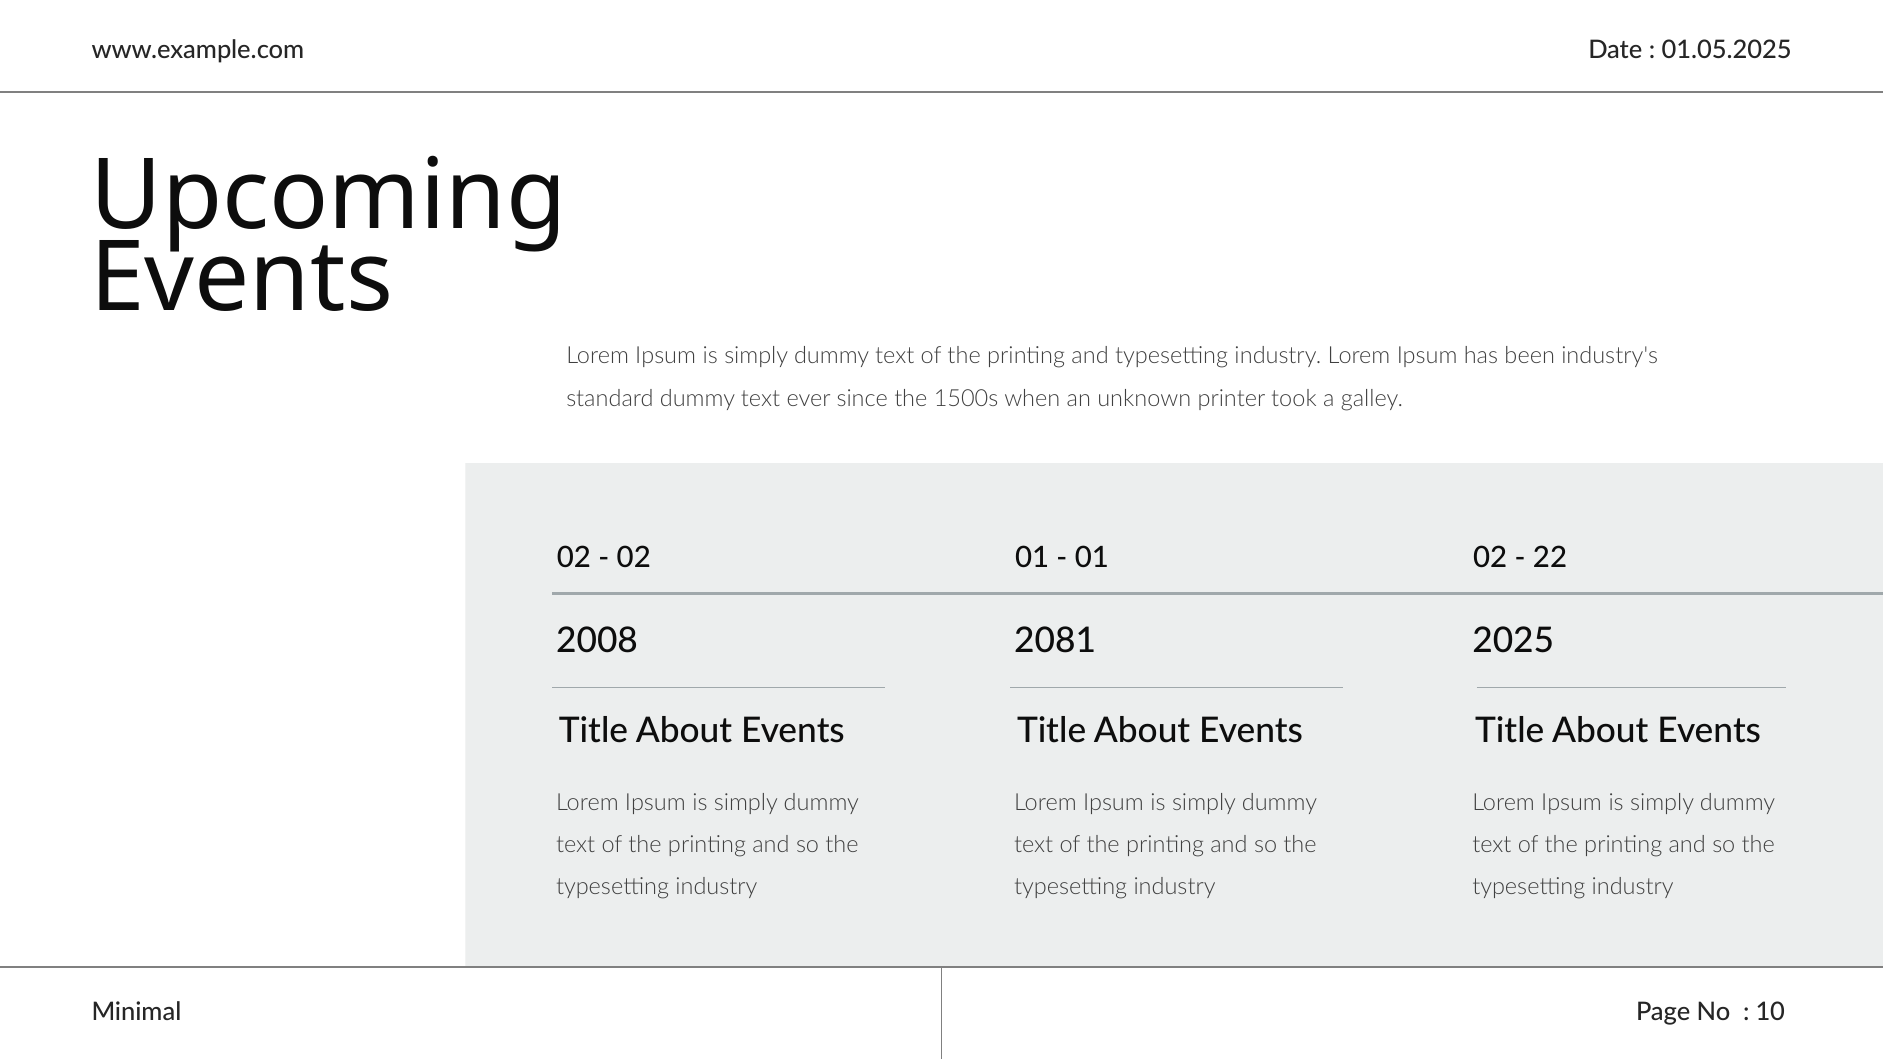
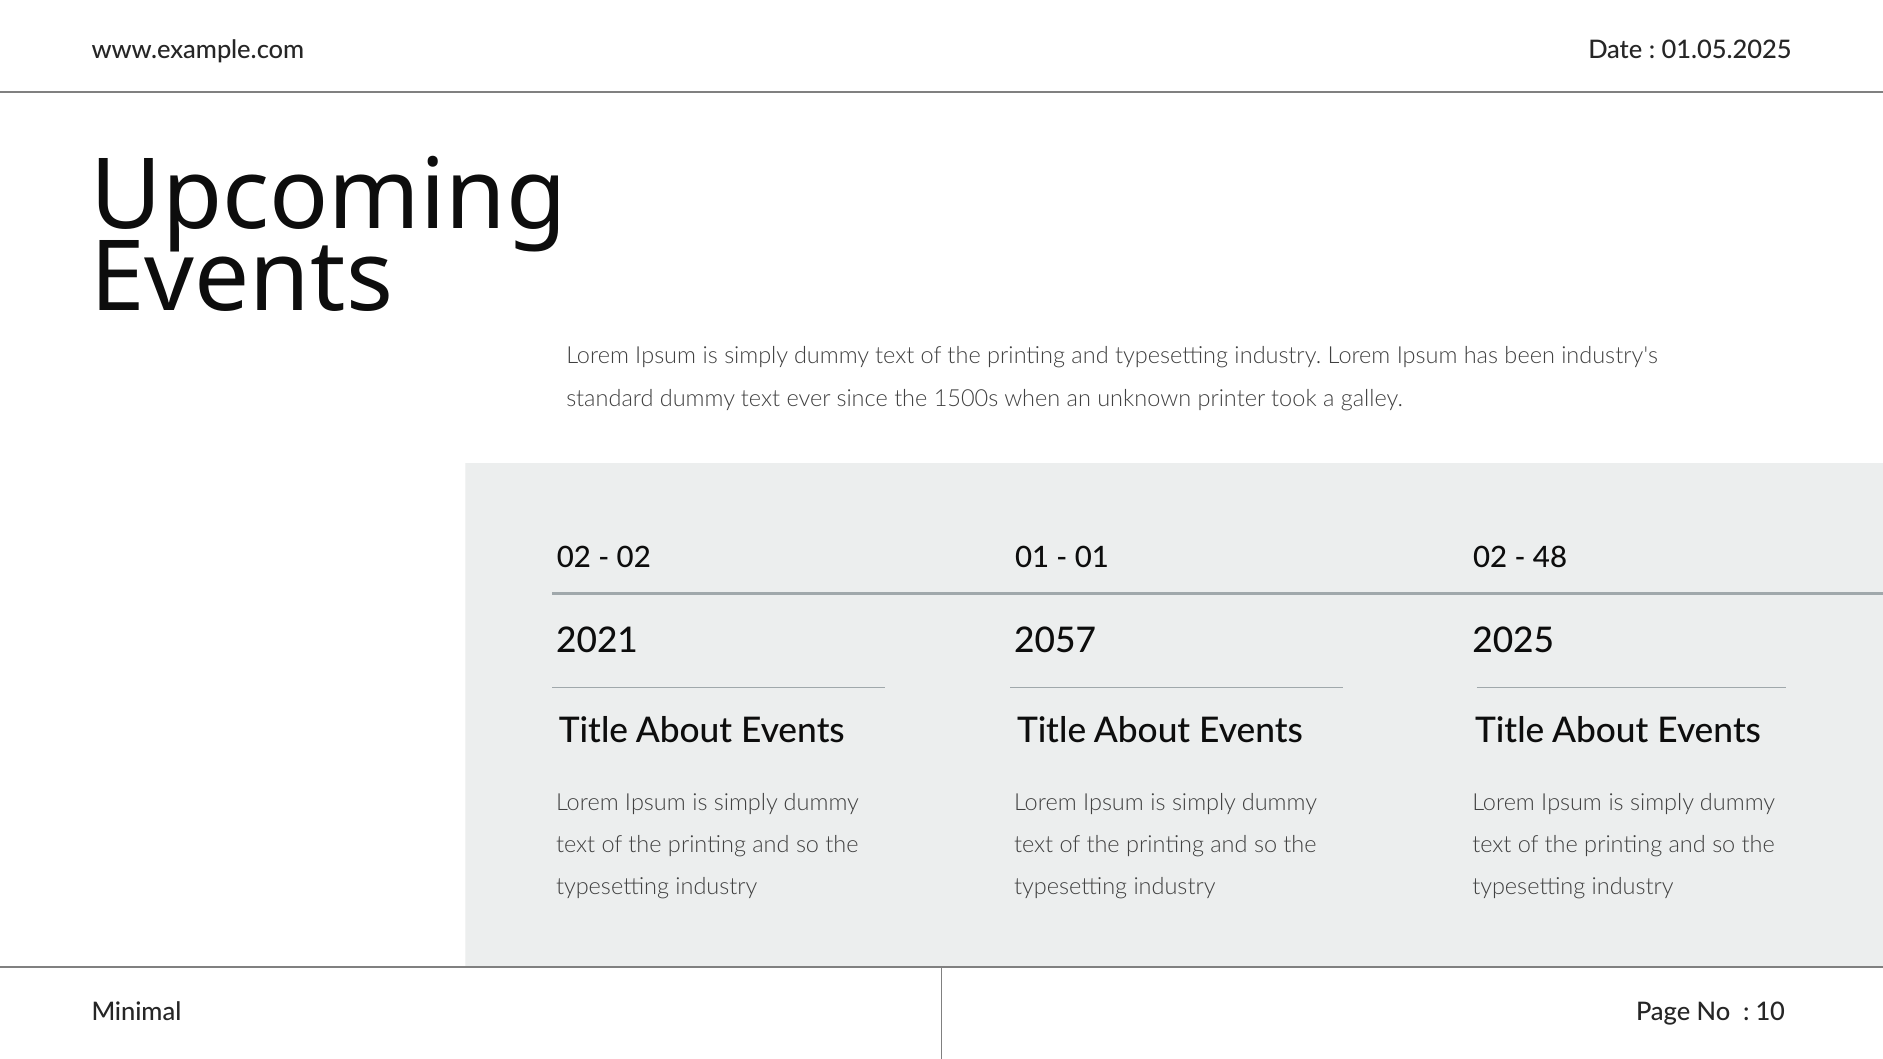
22: 22 -> 48
2008: 2008 -> 2021
2081: 2081 -> 2057
